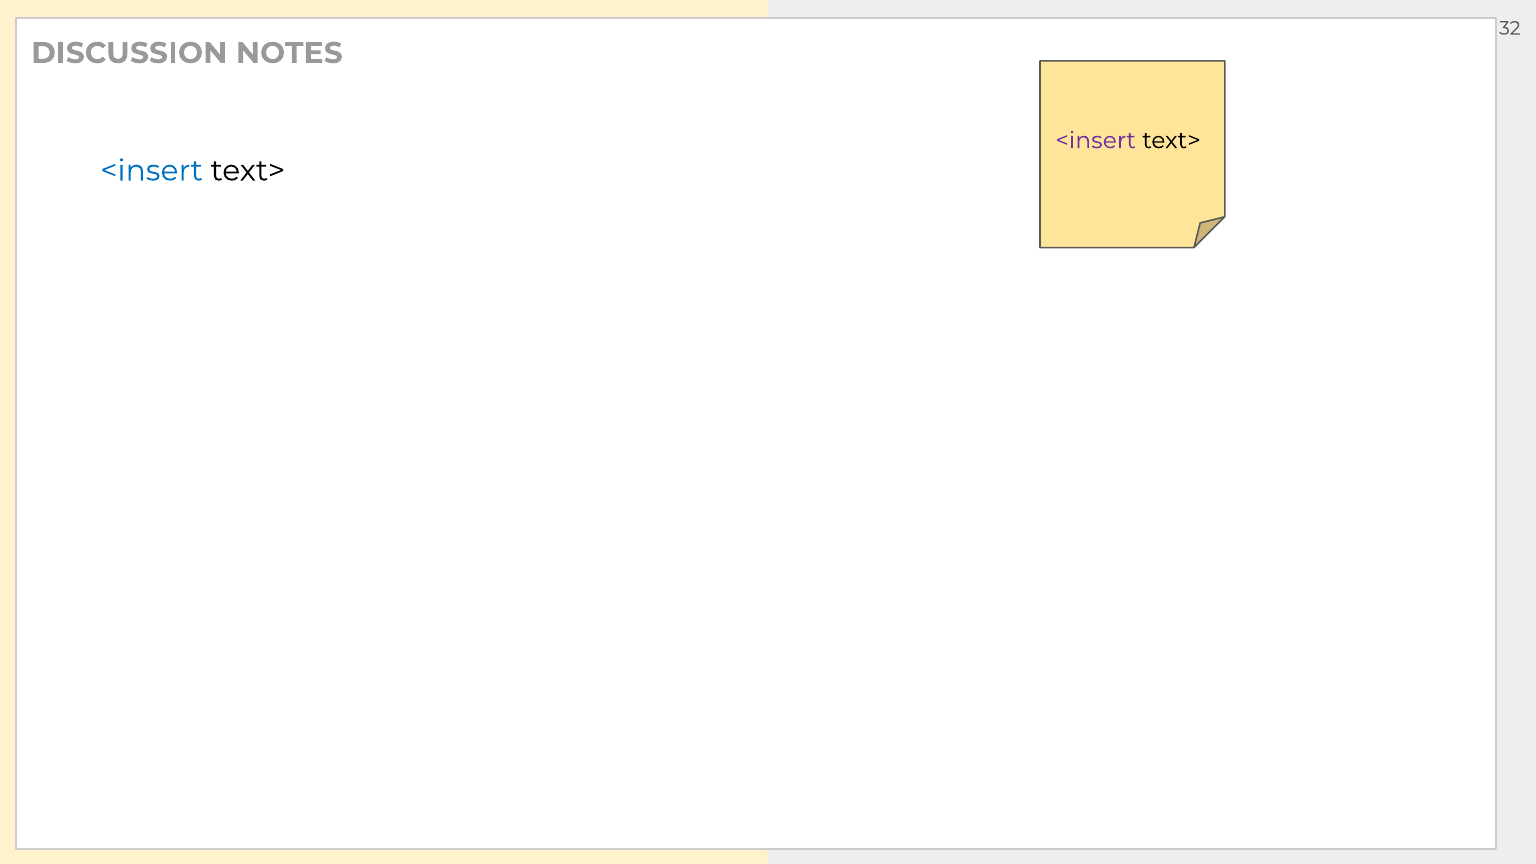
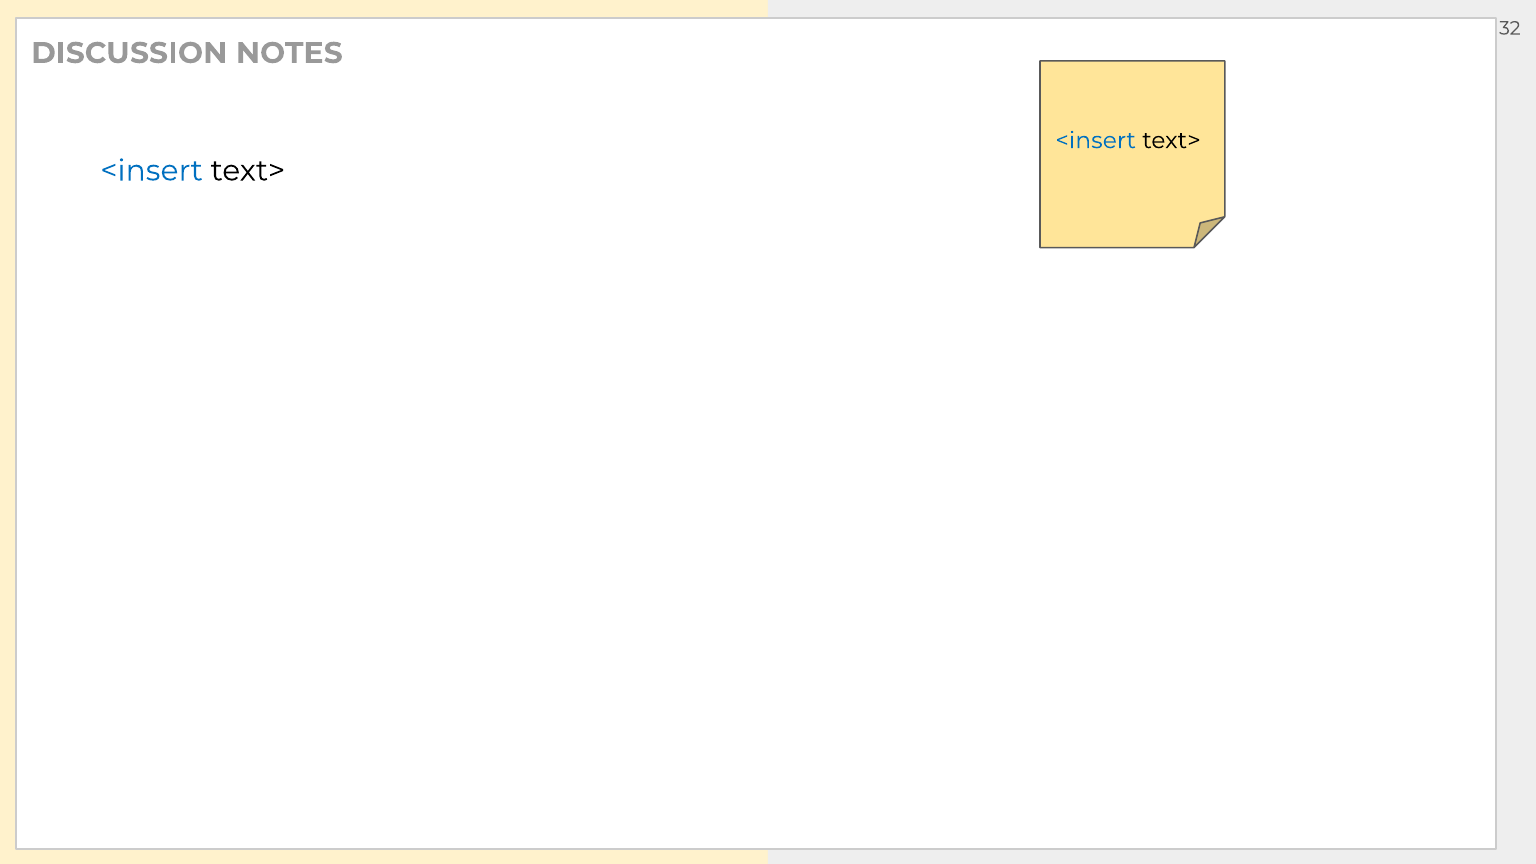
<insert at (1096, 140) colour: purple -> blue
